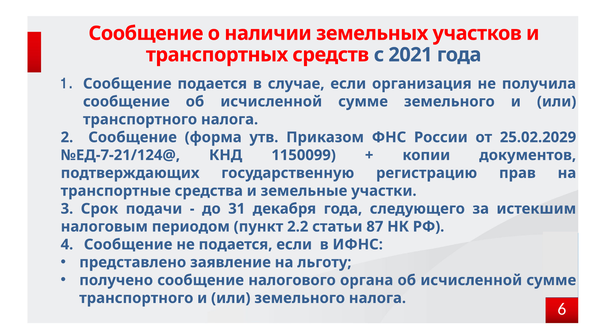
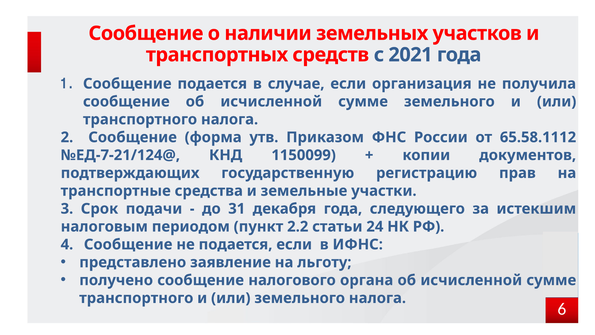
25.02.2029: 25.02.2029 -> 65.58.1112
87: 87 -> 24
